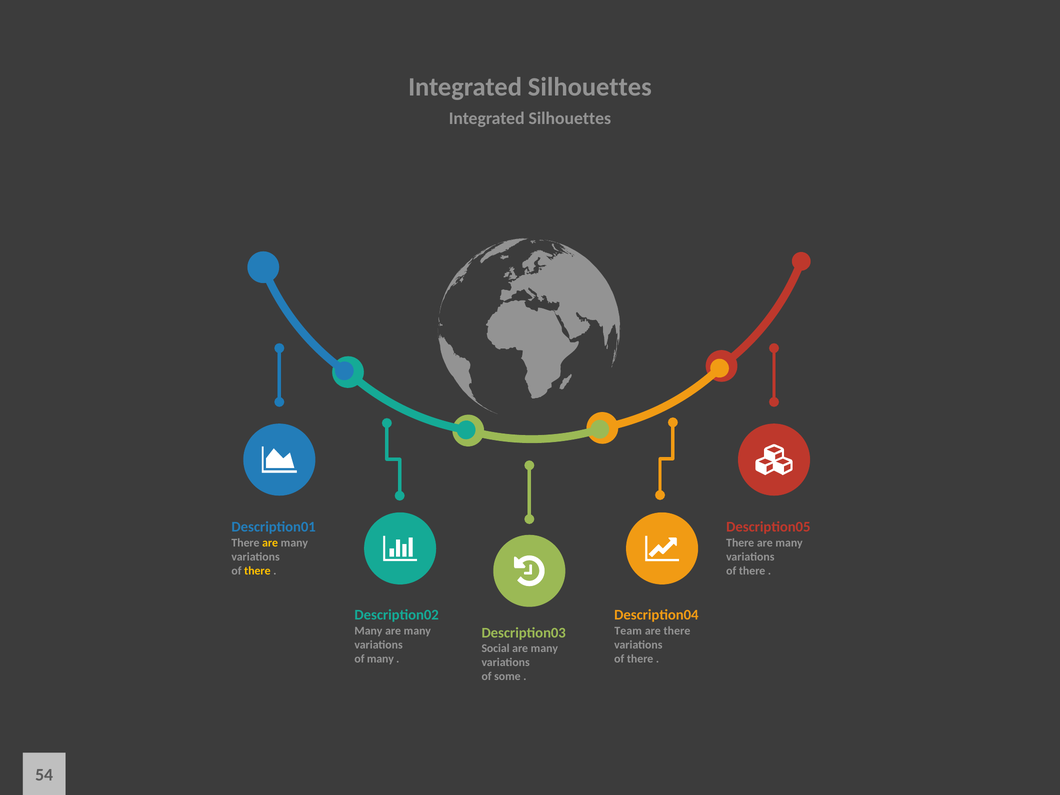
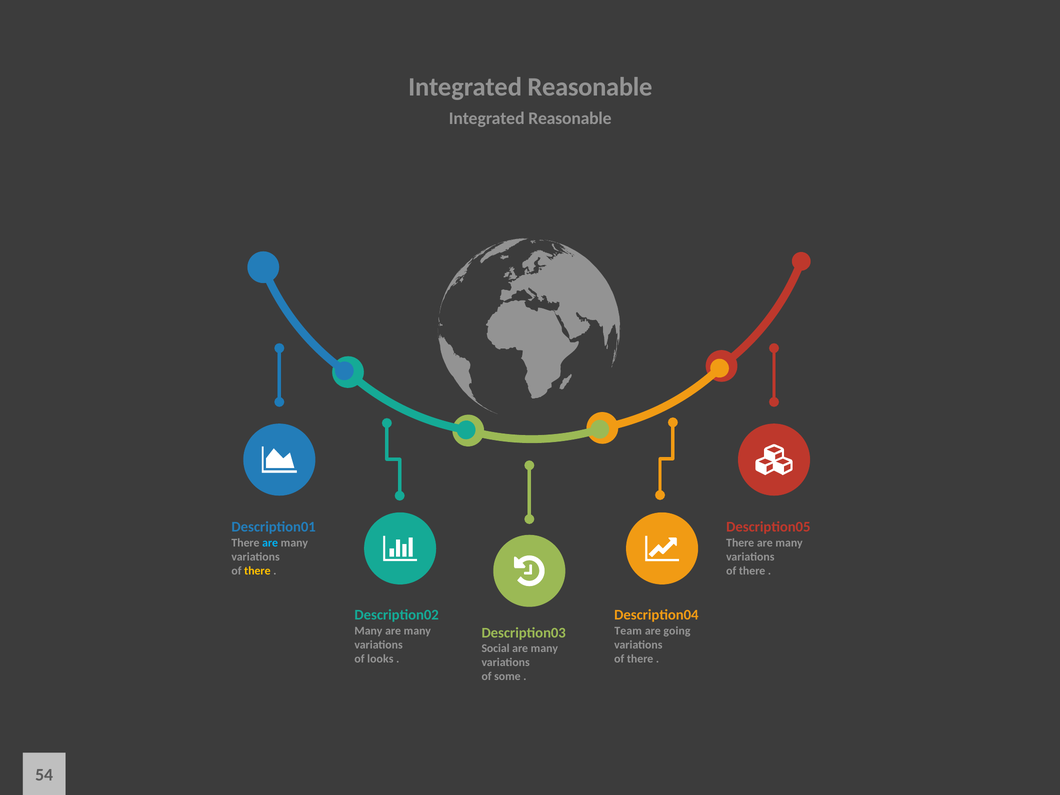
Silhouettes at (590, 87): Silhouettes -> Reasonable
Silhouettes at (570, 118): Silhouettes -> Reasonable
are at (270, 543) colour: yellow -> light blue
are there: there -> going
of many: many -> looks
